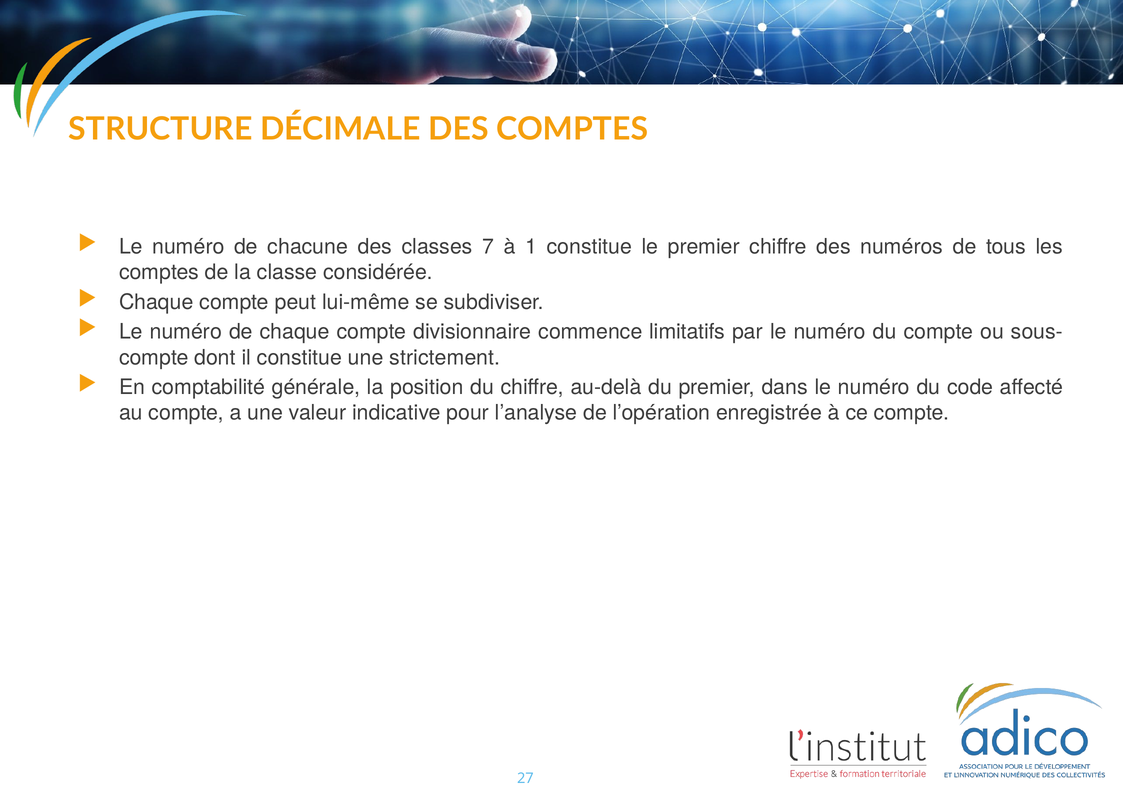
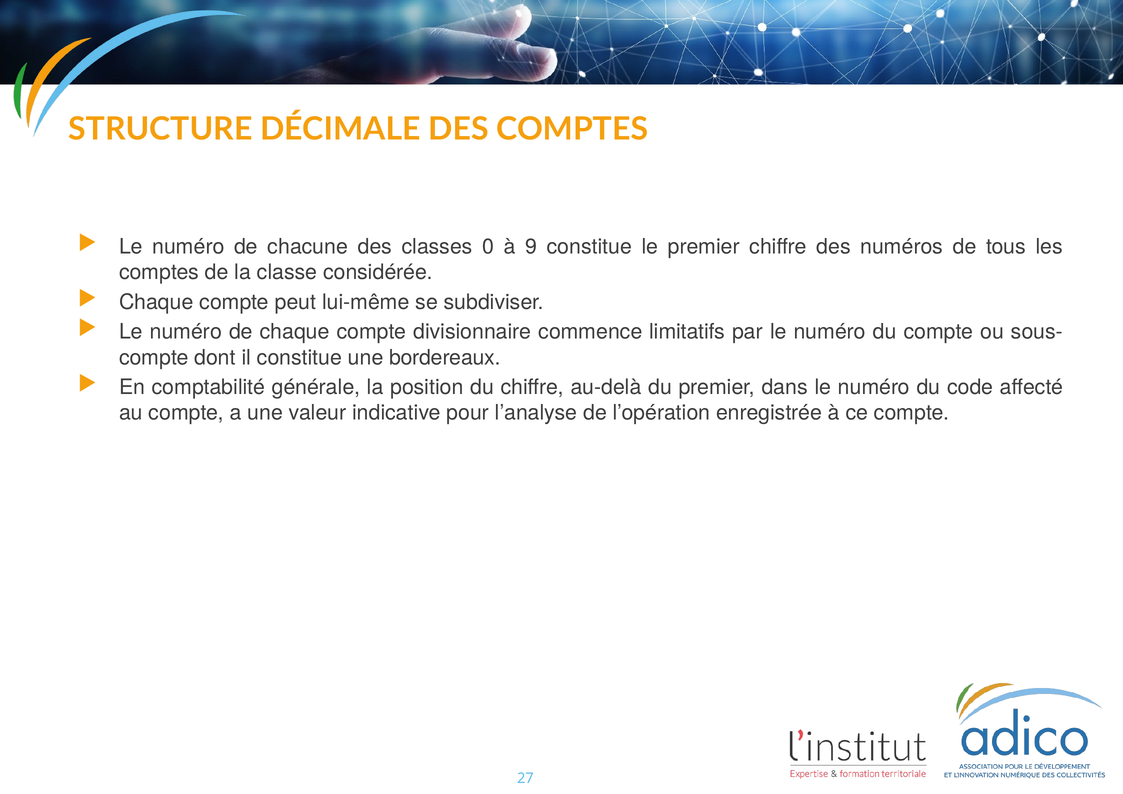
7: 7 -> 0
1: 1 -> 9
strictement: strictement -> bordereaux
